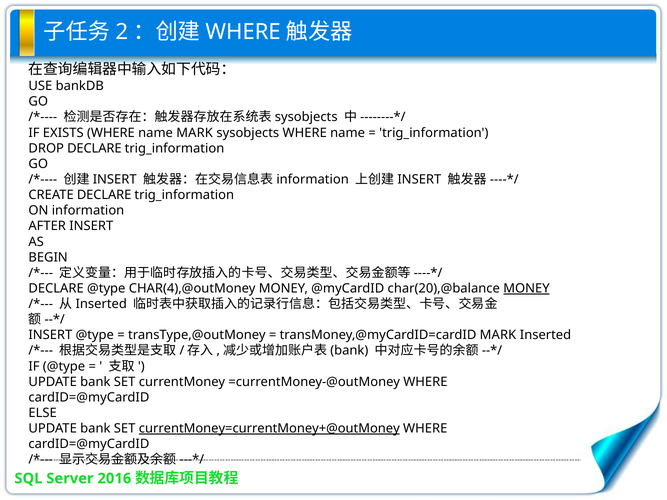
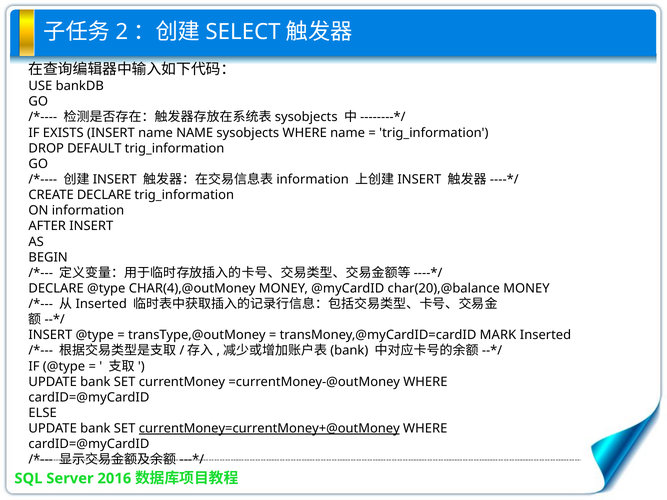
WHERE at (243, 32): WHERE -> SELECT
EXISTS WHERE: WHERE -> INSERT
name MARK: MARK -> NAME
DROP DECLARE: DECLARE -> DEFAULT
MONEY at (526, 289) underline: present -> none
